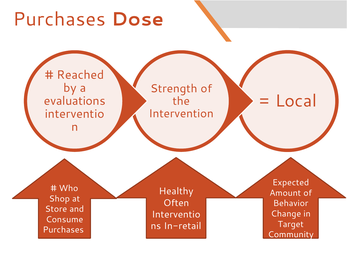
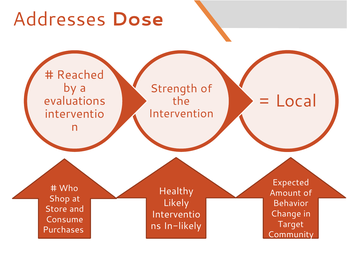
Purchases at (59, 19): Purchases -> Addresses
Often: Often -> Likely
In-retail: In-retail -> In-likely
